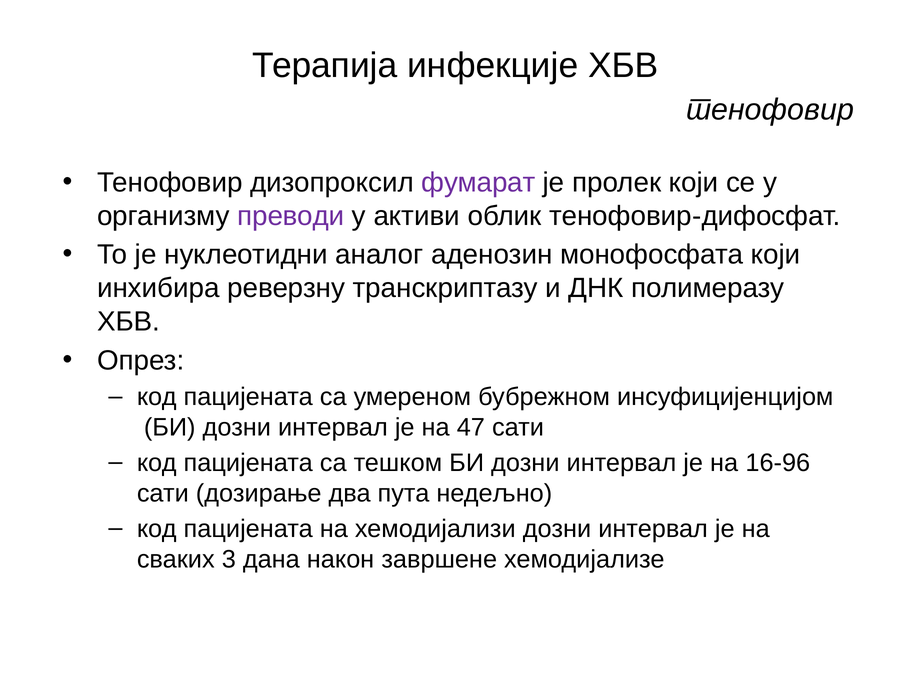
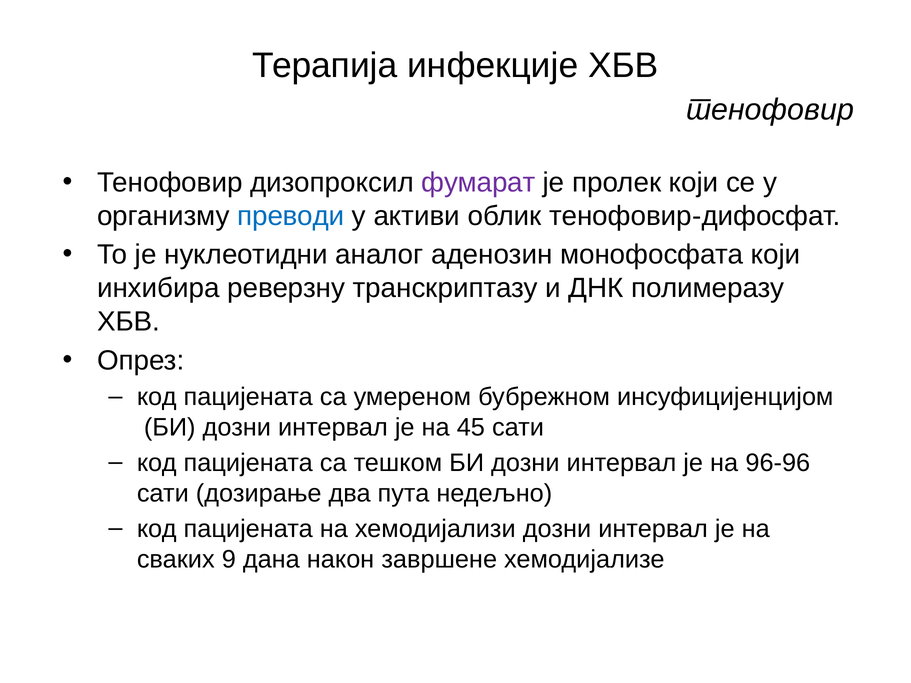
преводи colour: purple -> blue
47: 47 -> 45
16-96: 16-96 -> 96-96
3: 3 -> 9
